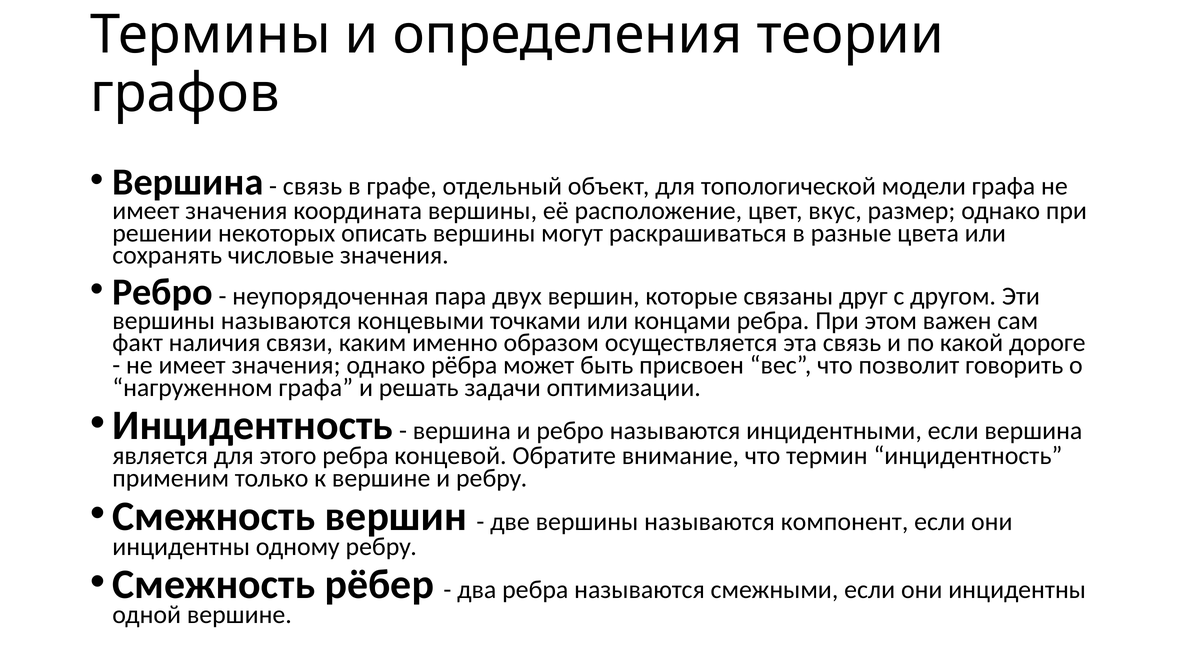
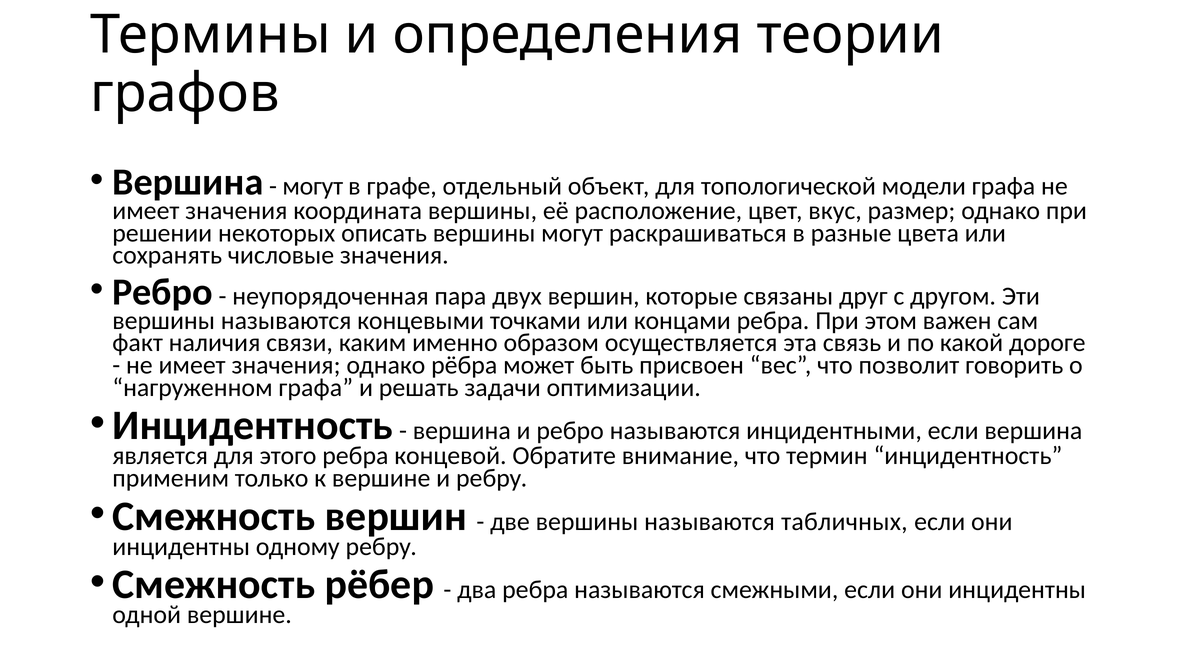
связь at (313, 186): связь -> могут
компонент: компонент -> табличных
